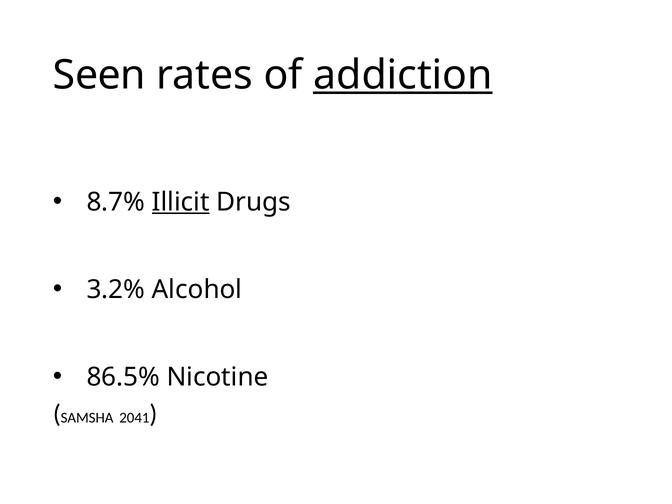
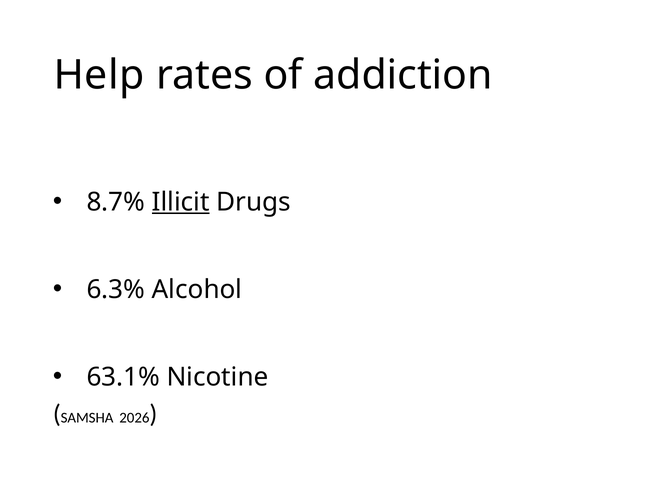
Seen: Seen -> Help
addiction underline: present -> none
3.2%: 3.2% -> 6.3%
86.5%: 86.5% -> 63.1%
2041: 2041 -> 2026
